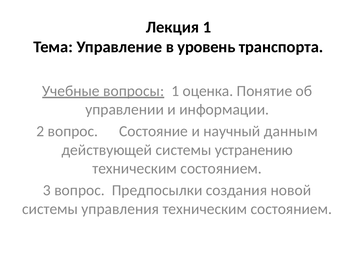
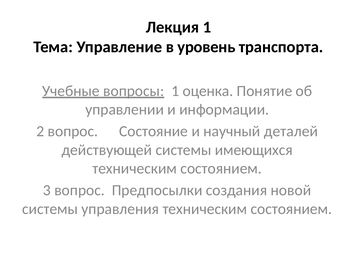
данным: данным -> деталей
устранению: устранению -> имеющихся
